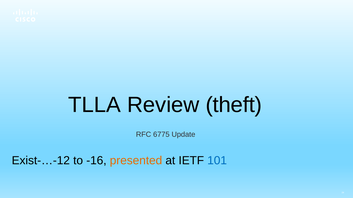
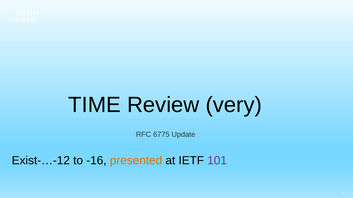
TLLA: TLLA -> TIME
theft: theft -> very
101 colour: blue -> purple
